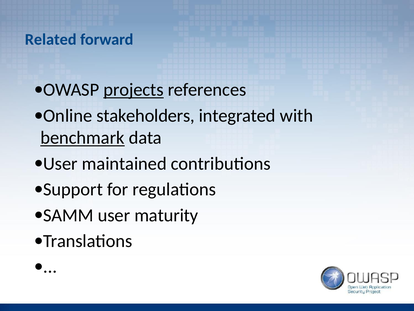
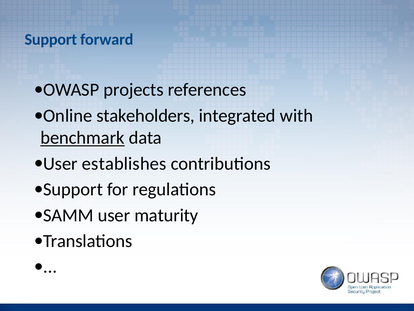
Related at (51, 39): Related -> Support
projects underline: present -> none
maintained: maintained -> establishes
